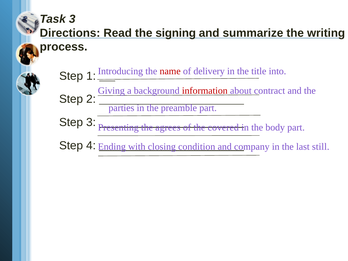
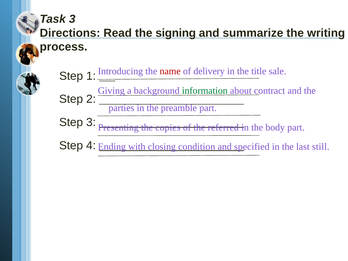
into: into -> sale
information colour: red -> green
agrees: agrees -> copies
covered: covered -> referred
company: company -> specified
